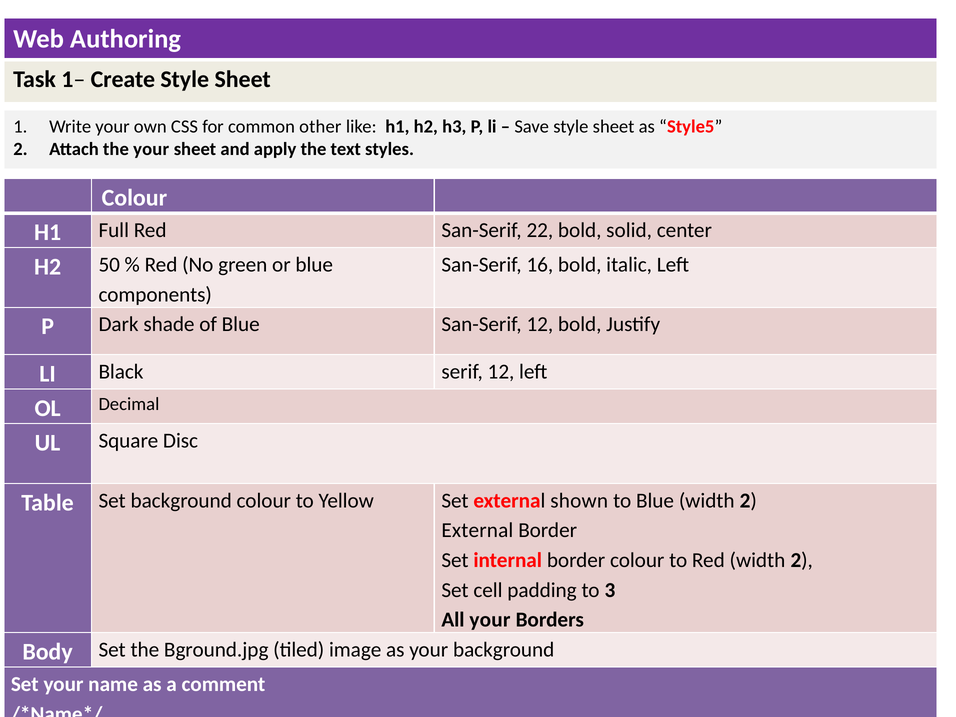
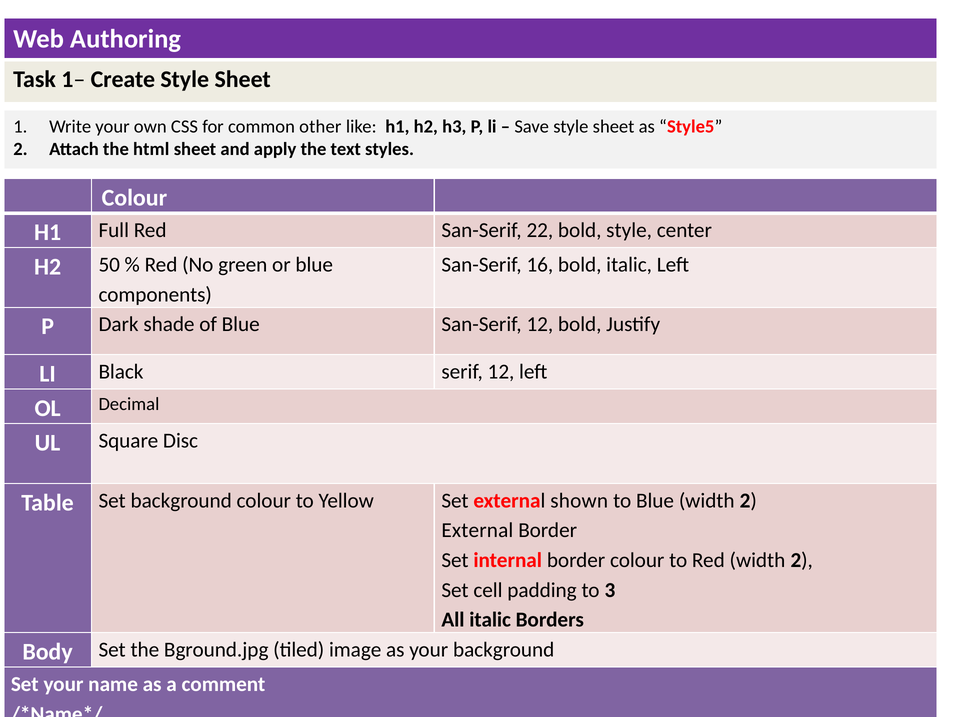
the your: your -> html
bold solid: solid -> style
All your: your -> italic
